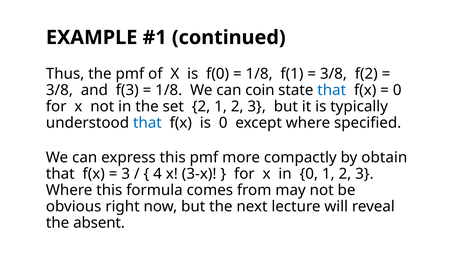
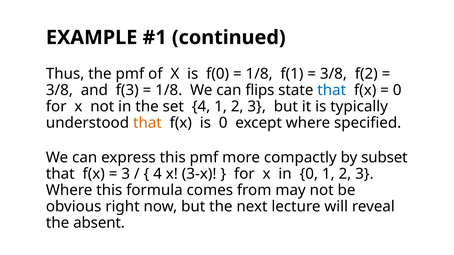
coin: coin -> flips
set 2: 2 -> 4
that at (147, 123) colour: blue -> orange
obtain: obtain -> subset
